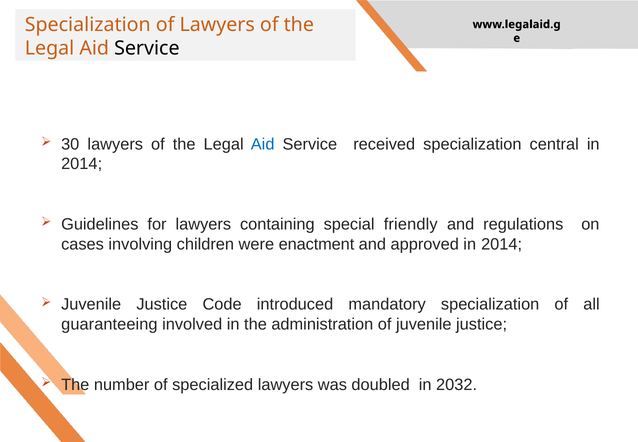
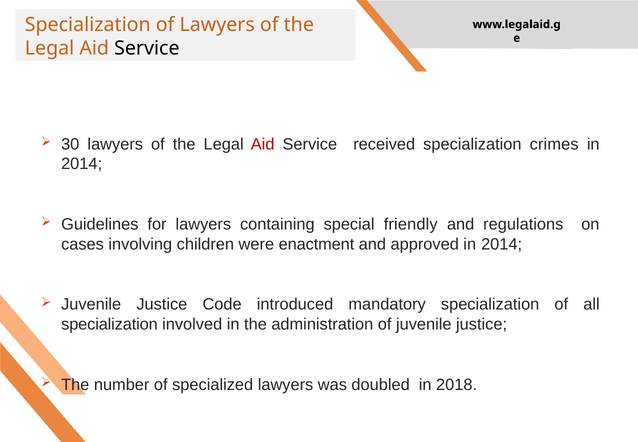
Aid at (263, 144) colour: blue -> red
central: central -> crimes
guaranteeing at (109, 324): guaranteeing -> specialization
2032: 2032 -> 2018
